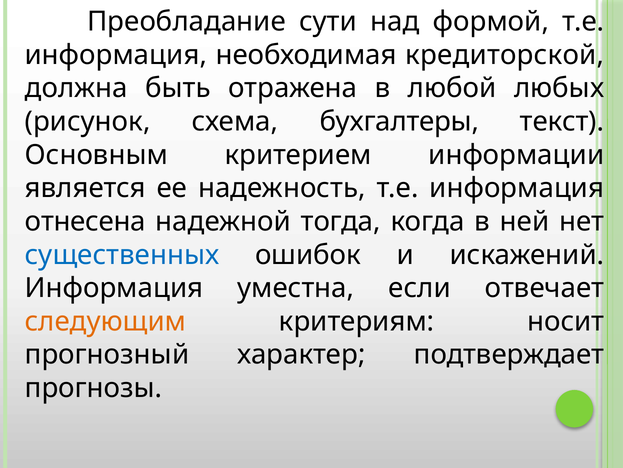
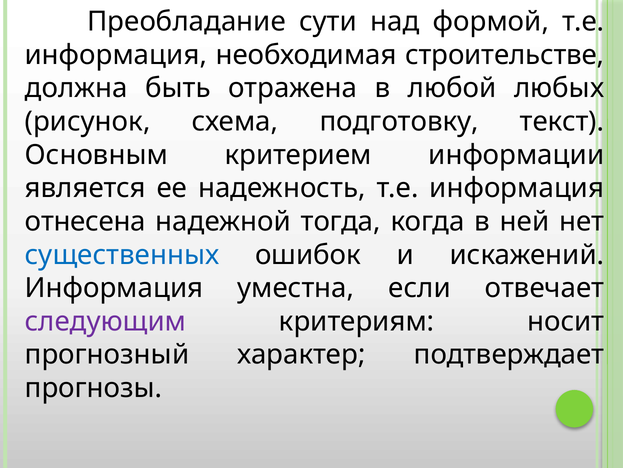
кредиторской: кредиторской -> строительстве
бухгалтеры: бухгалтеры -> подготовку
следующим colour: orange -> purple
